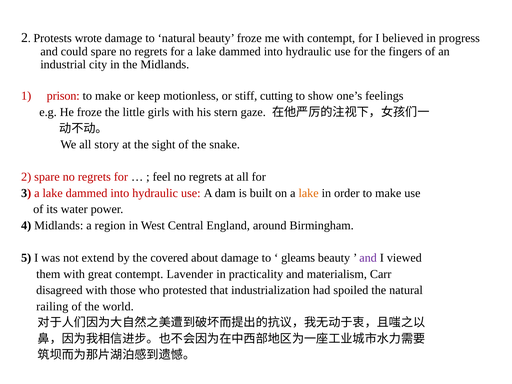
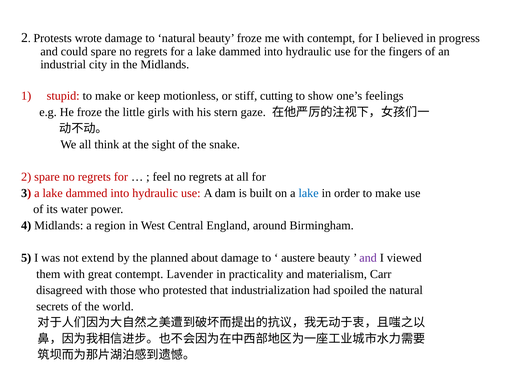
prison: prison -> stupid
story: story -> think
lake at (309, 193) colour: orange -> blue
covered: covered -> planned
gleams: gleams -> austere
railing: railing -> secrets
